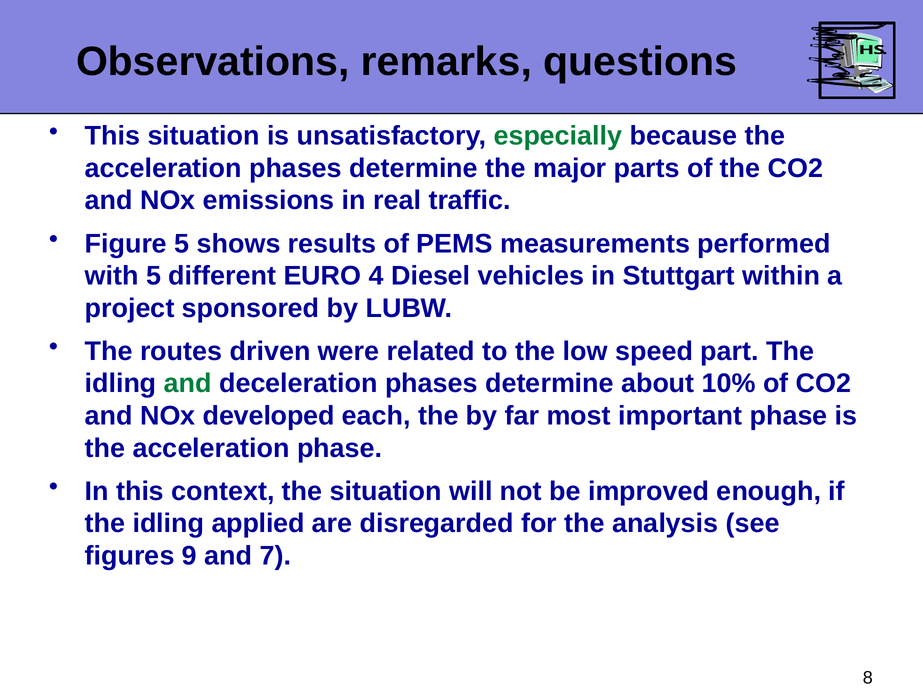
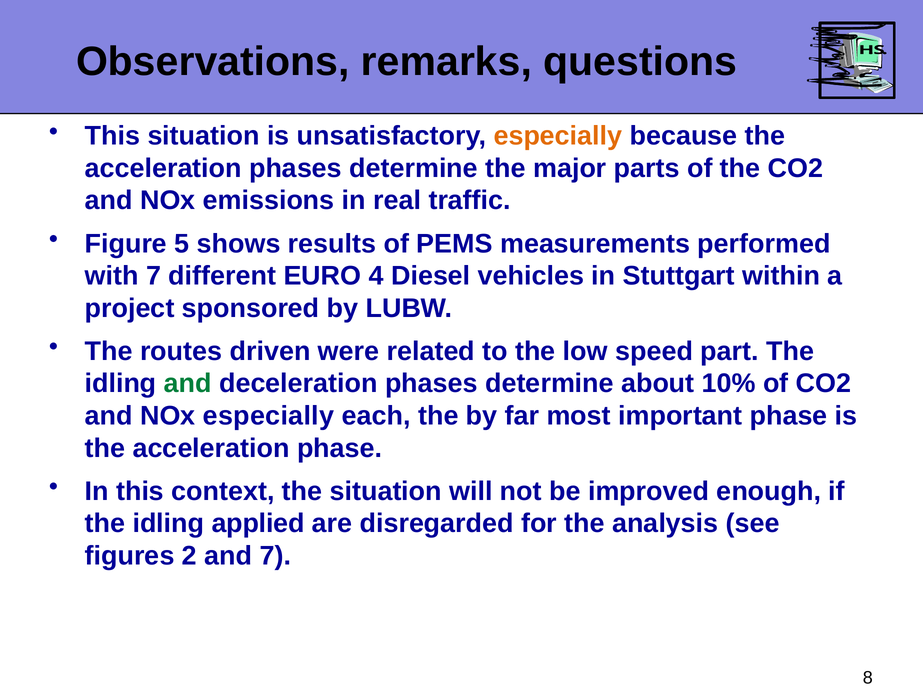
especially at (558, 136) colour: green -> orange
with 5: 5 -> 7
NOx developed: developed -> especially
9: 9 -> 2
